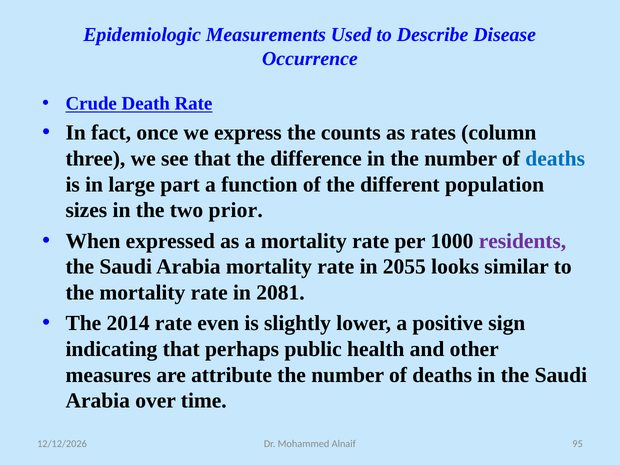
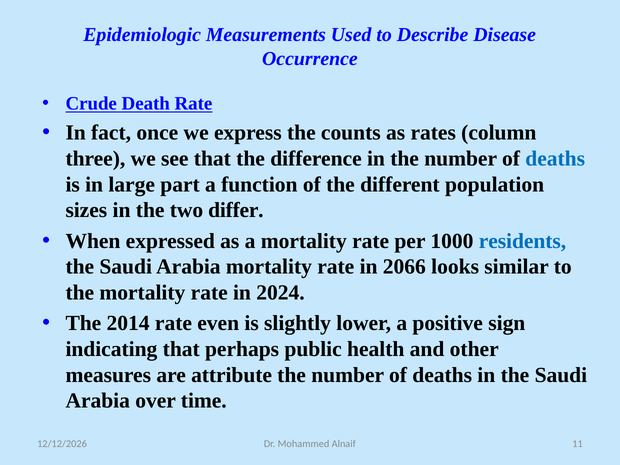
prior: prior -> differ
residents colour: purple -> blue
2055: 2055 -> 2066
2081: 2081 -> 2024
95: 95 -> 11
